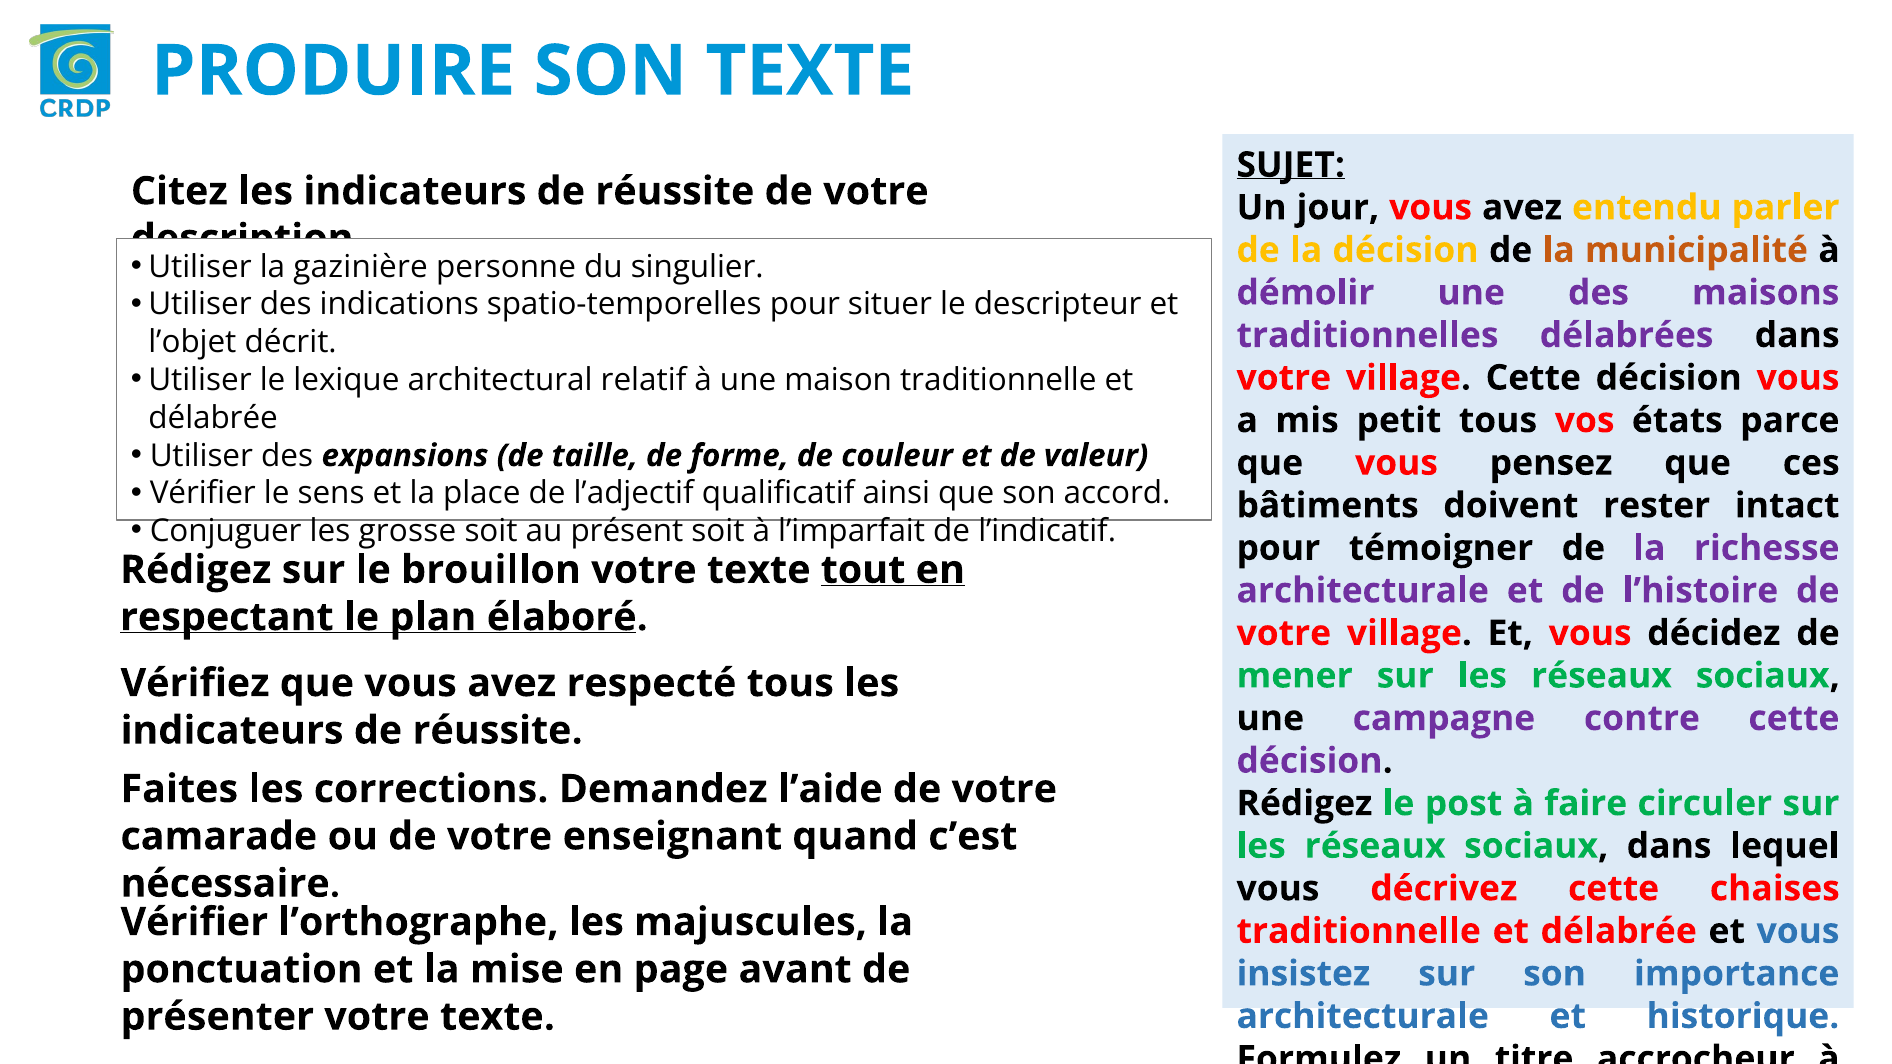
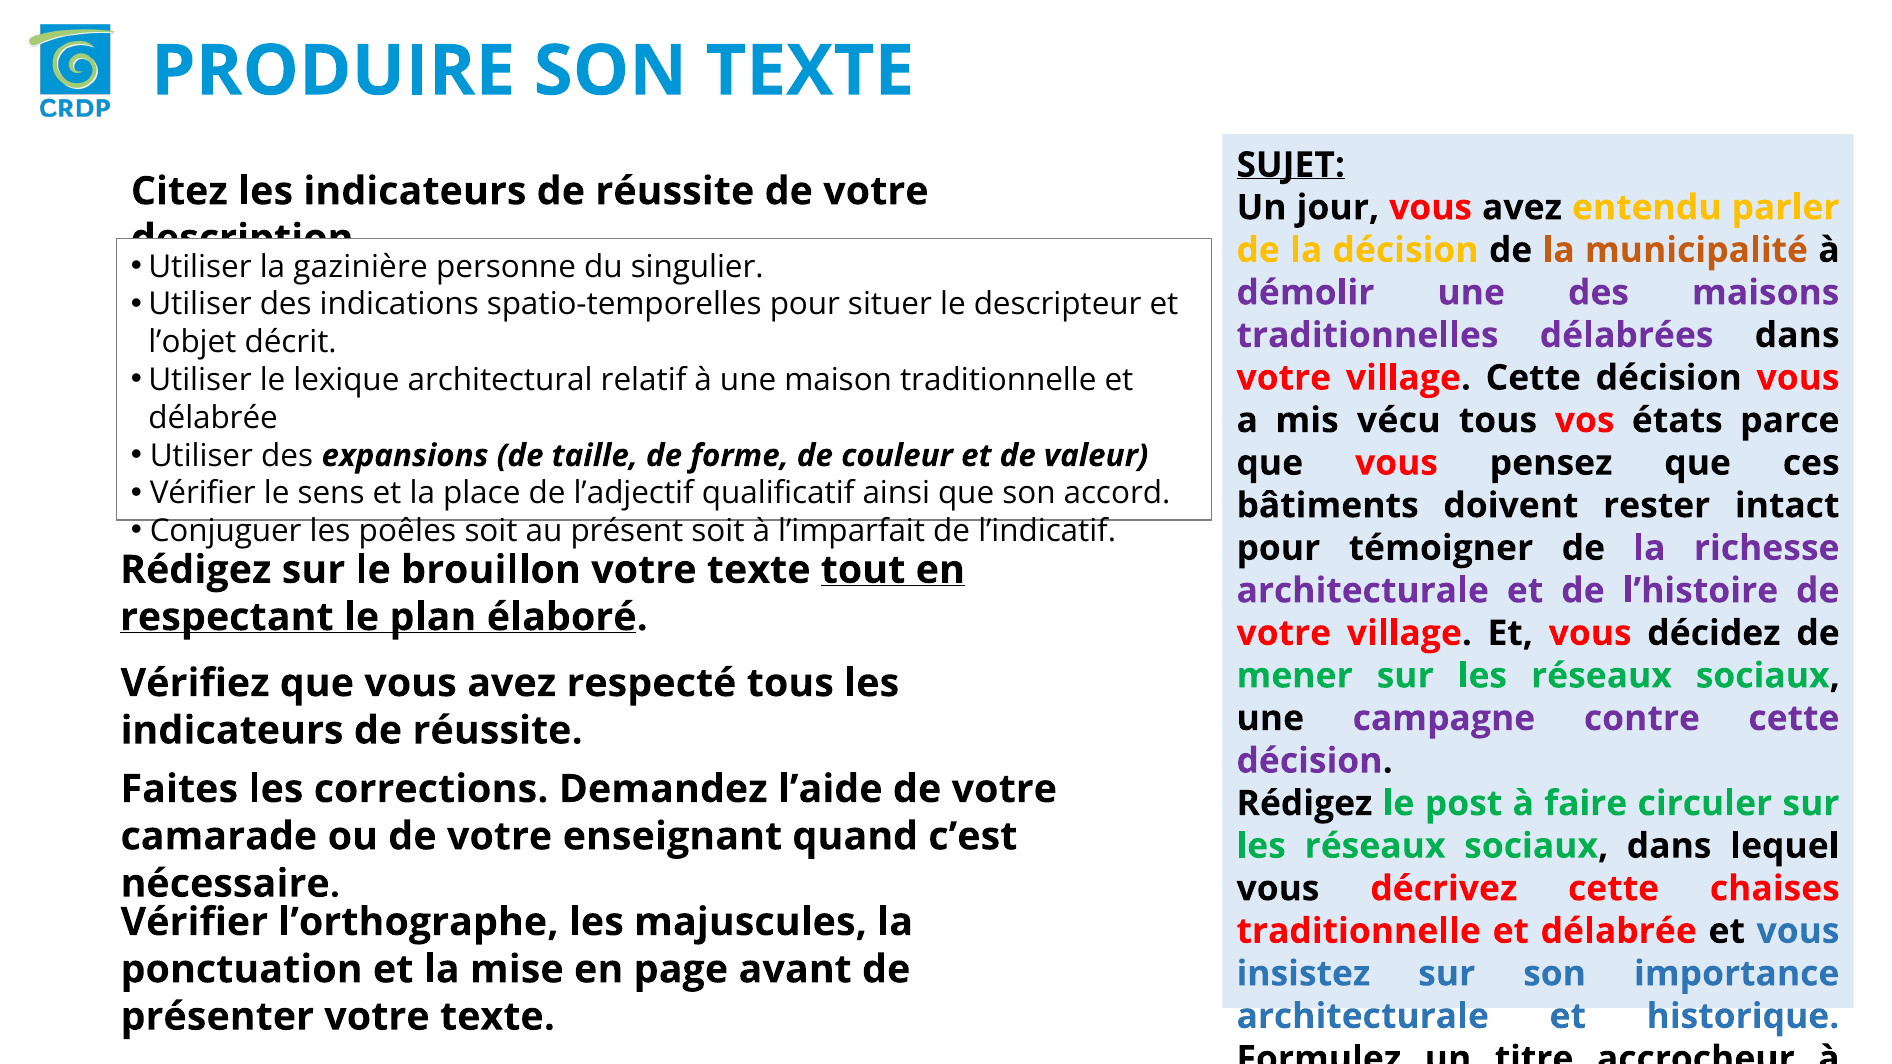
petit: petit -> vécu
grosse: grosse -> poêles
